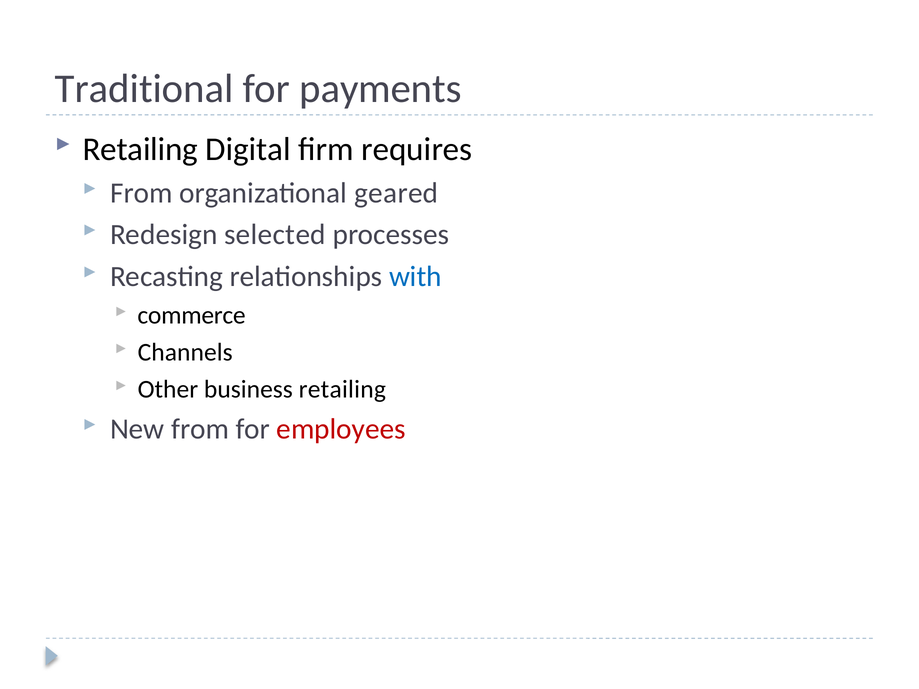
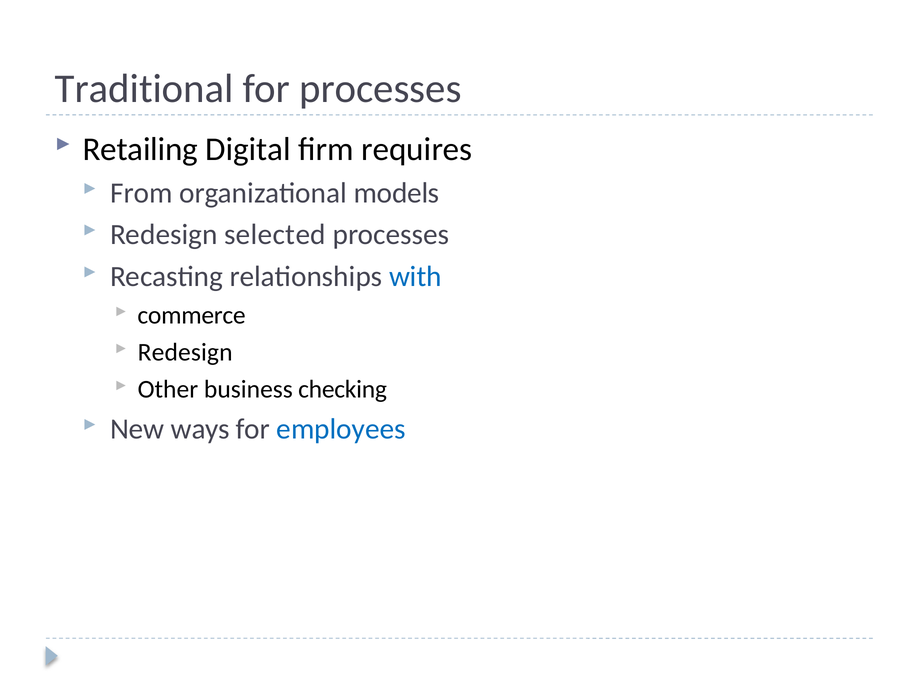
for payments: payments -> processes
geared: geared -> models
Channels at (185, 353): Channels -> Redesign
business retailing: retailing -> checking
New from: from -> ways
employees colour: red -> blue
